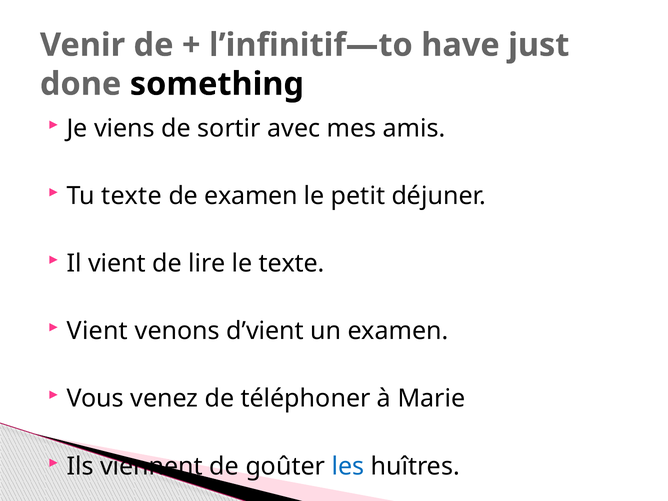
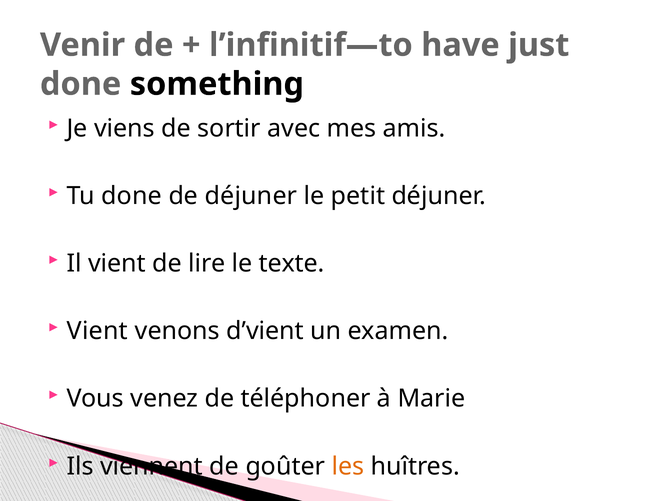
Tu texte: texte -> done
de examen: examen -> déjuner
les colour: blue -> orange
